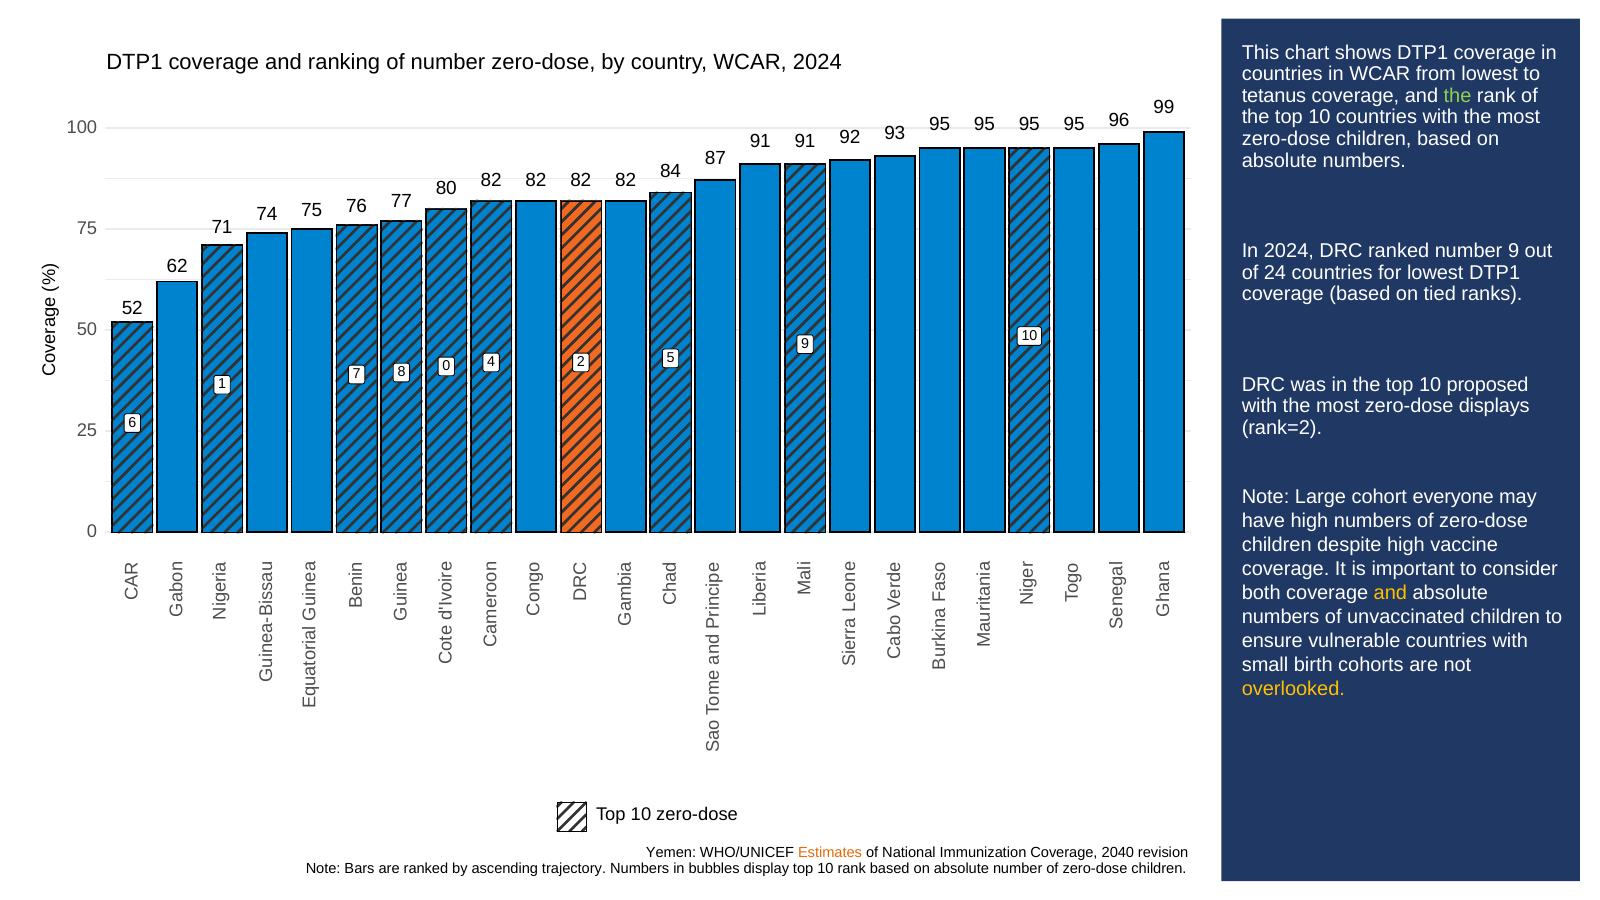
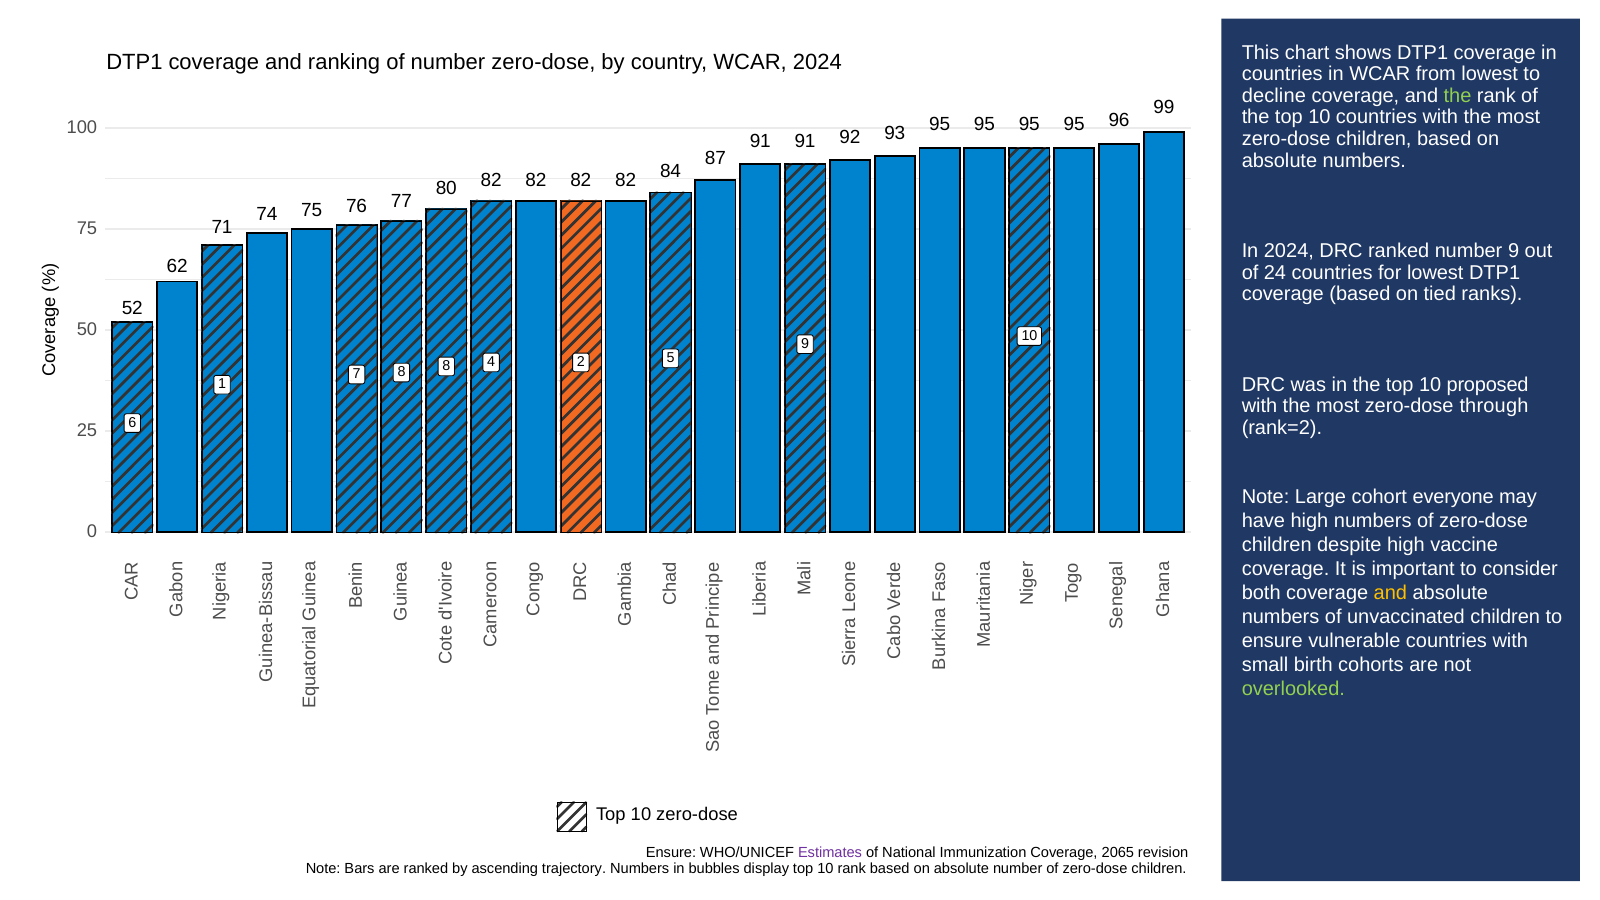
tetanus: tetanus -> decline
8 0: 0 -> 8
displays: displays -> through
overlooked colour: yellow -> light green
Yemen at (671, 853): Yemen -> Ensure
Estimates colour: orange -> purple
2040: 2040 -> 2065
